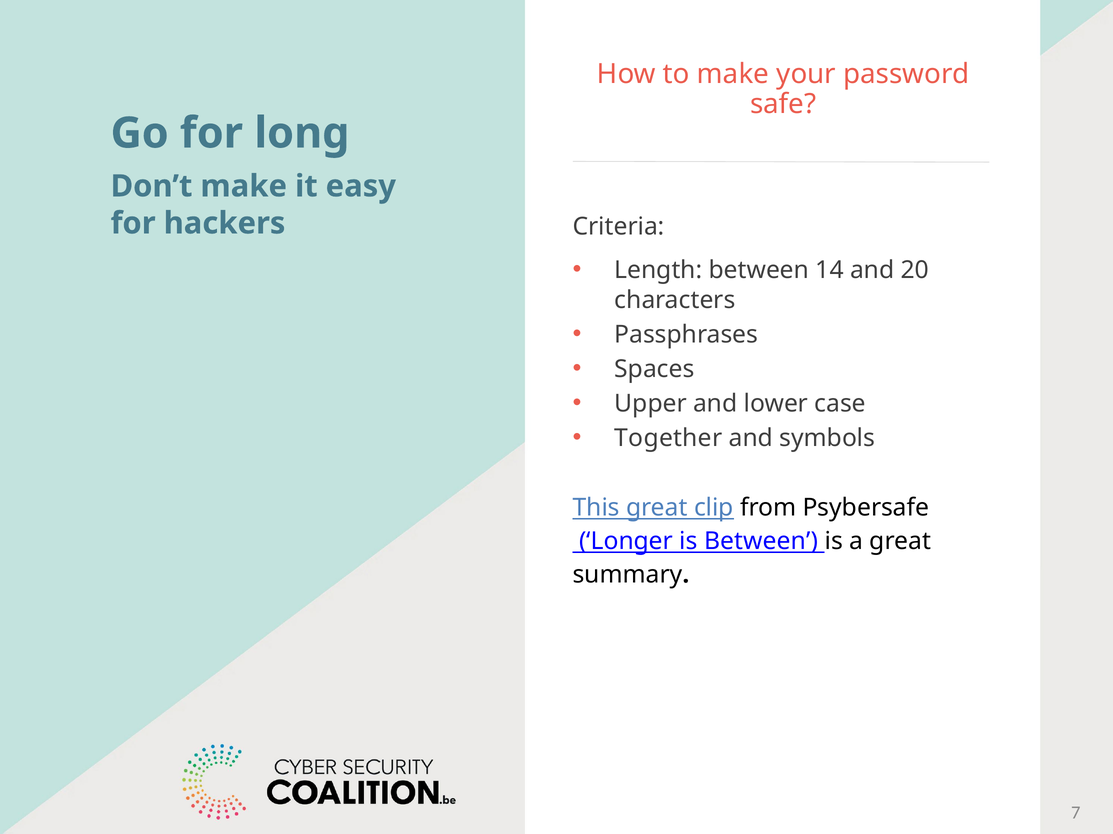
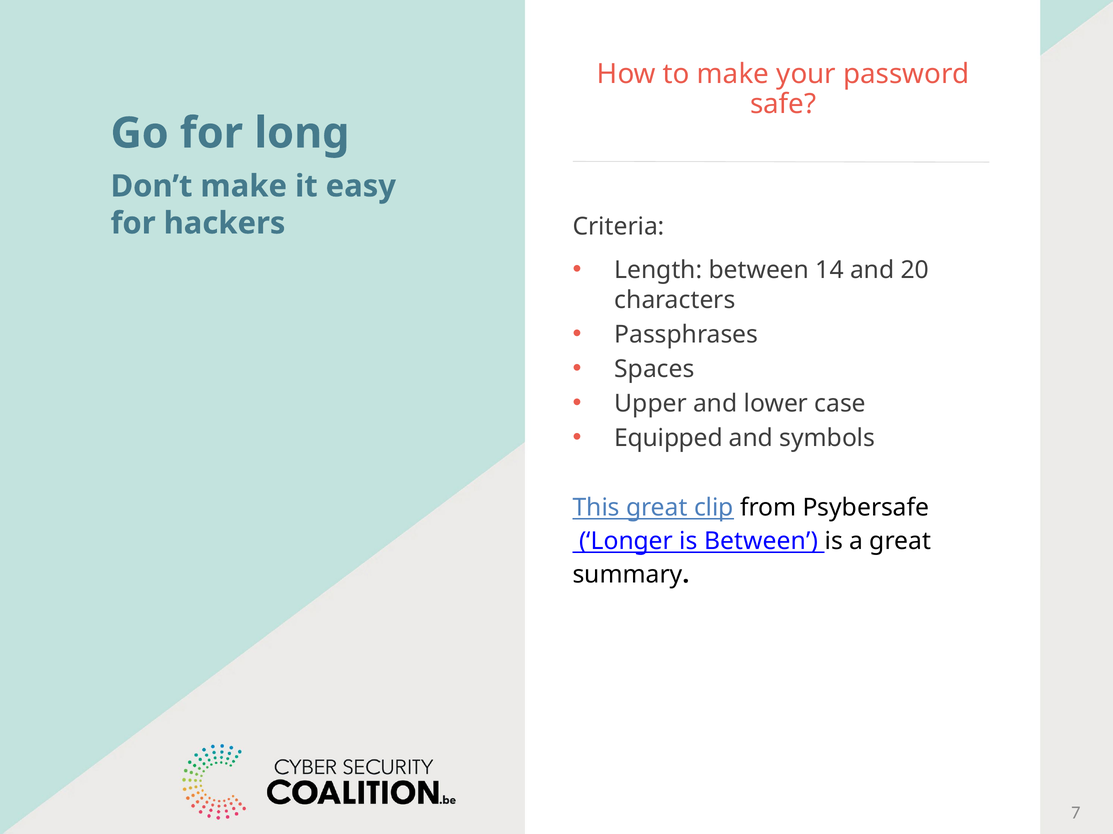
Together: Together -> Equipped
